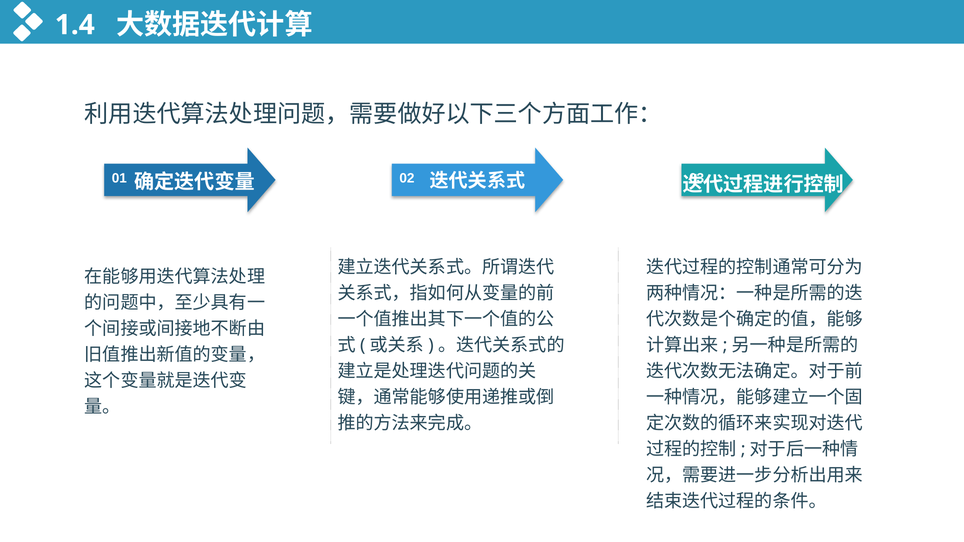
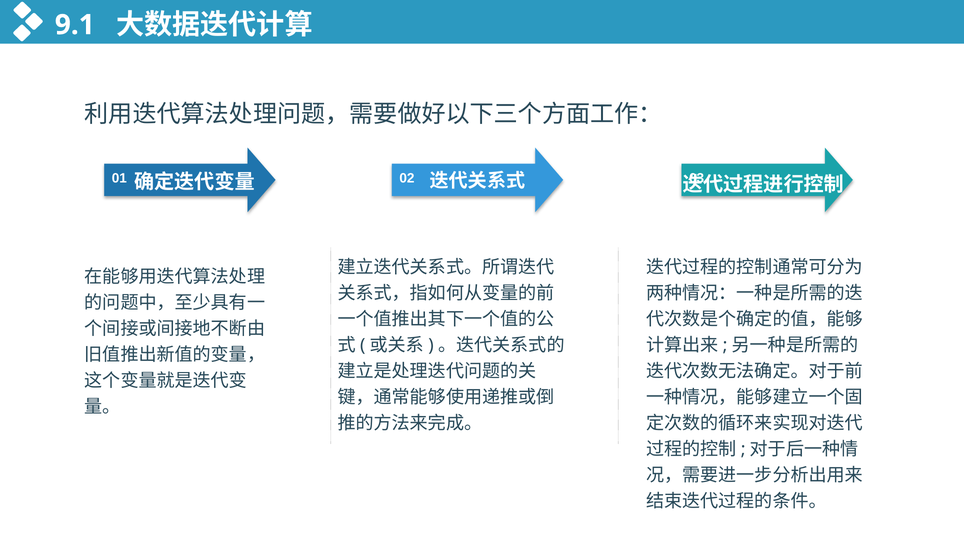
1.4: 1.4 -> 9.1
